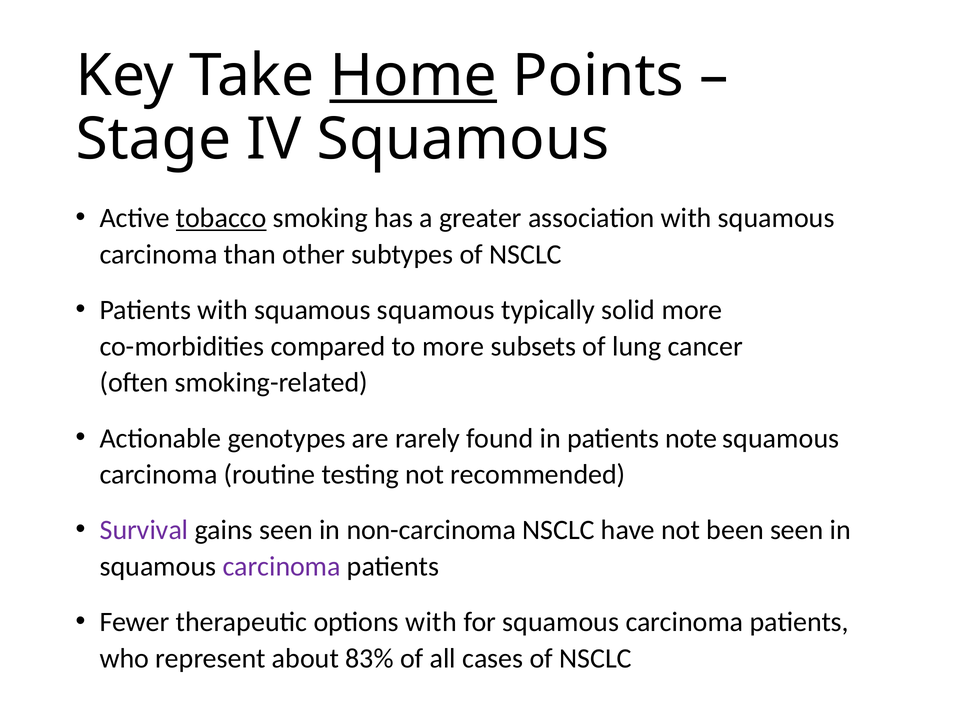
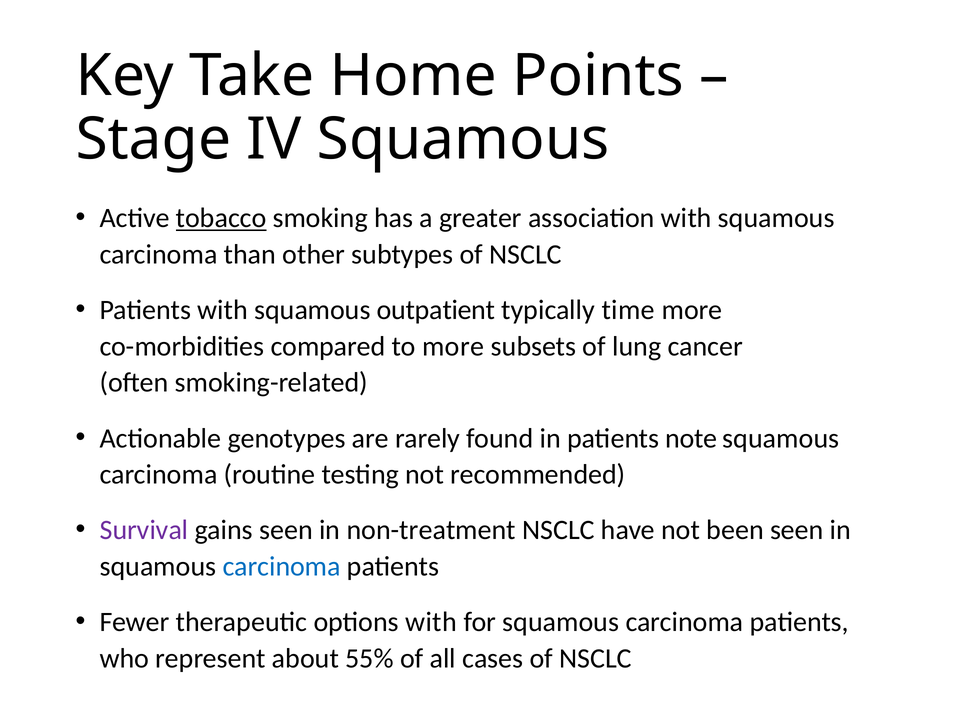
Home underline: present -> none
squamous squamous: squamous -> outpatient
solid: solid -> time
non-carcinoma: non-carcinoma -> non-treatment
carcinoma at (282, 566) colour: purple -> blue
83%: 83% -> 55%
